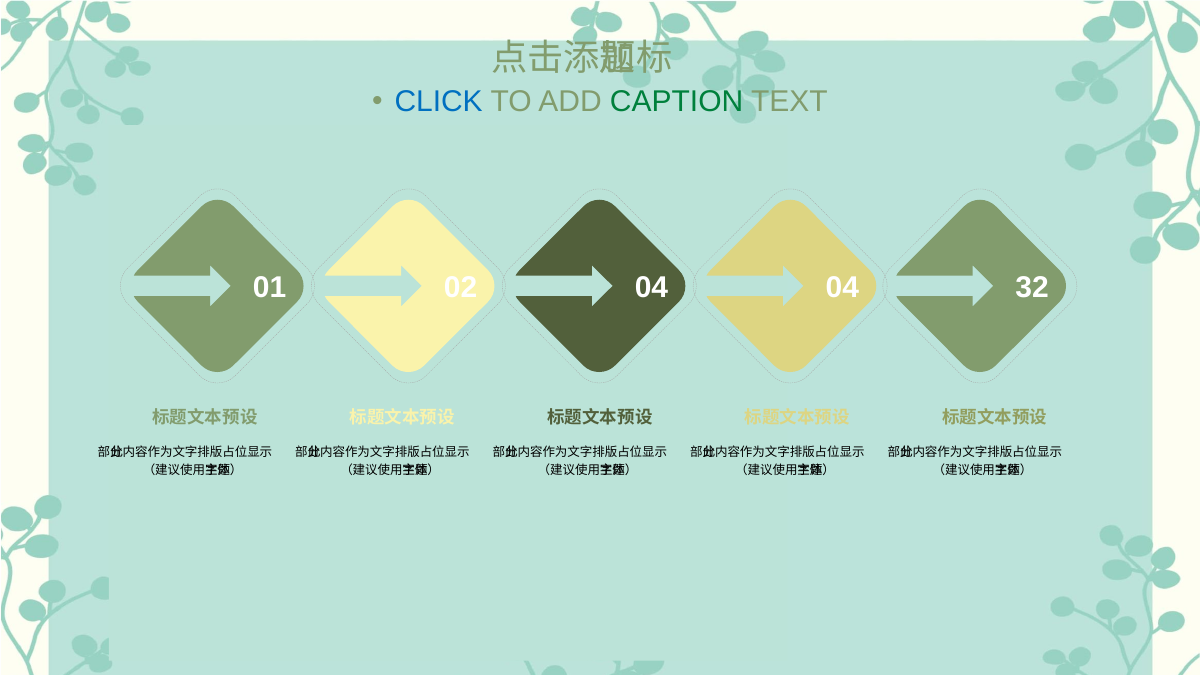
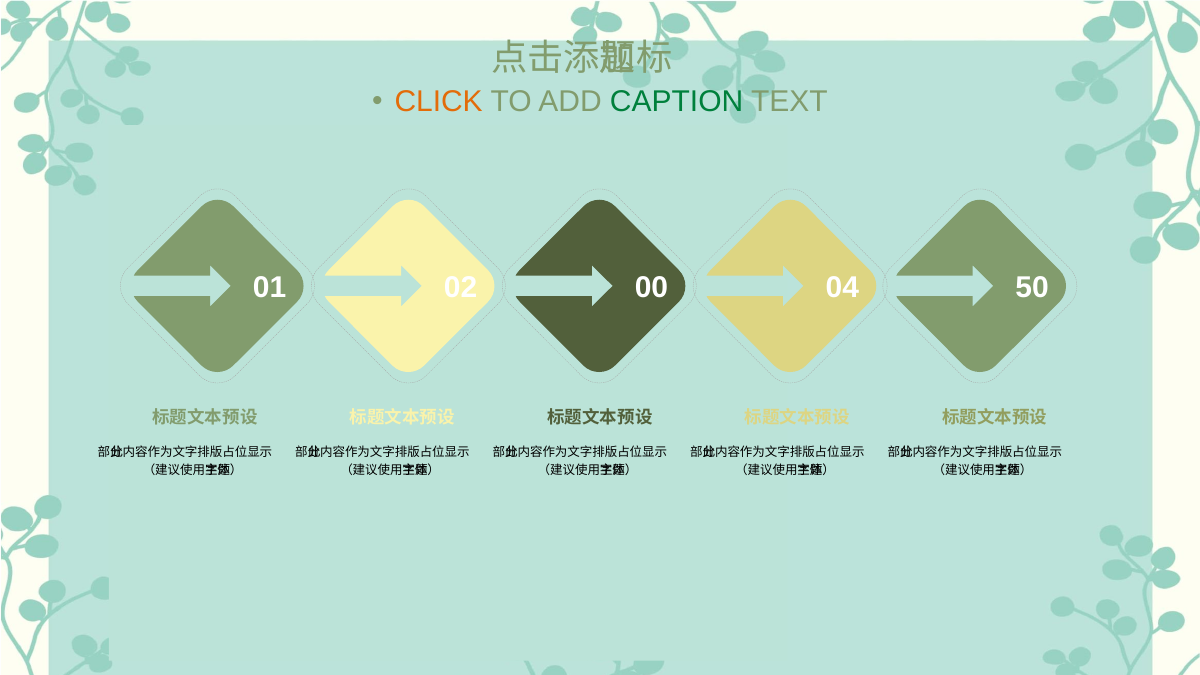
CLICK colour: blue -> orange
02 04: 04 -> 00
32: 32 -> 50
